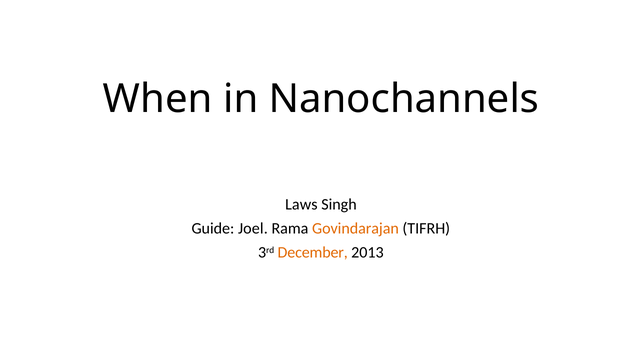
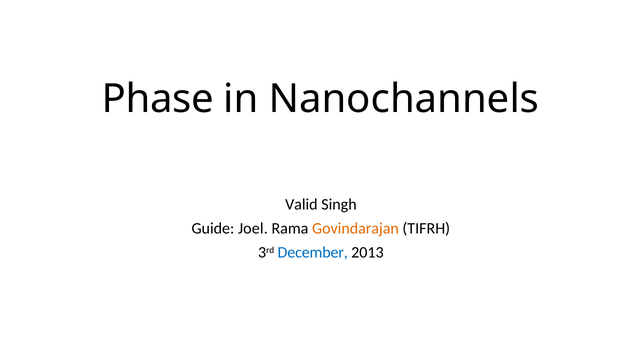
When: When -> Phase
Laws: Laws -> Valid
December colour: orange -> blue
